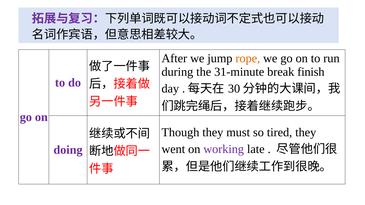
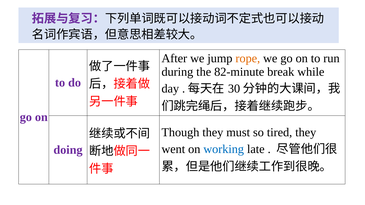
31-minute: 31-minute -> 82-minute
finish: finish -> while
working colour: purple -> blue
